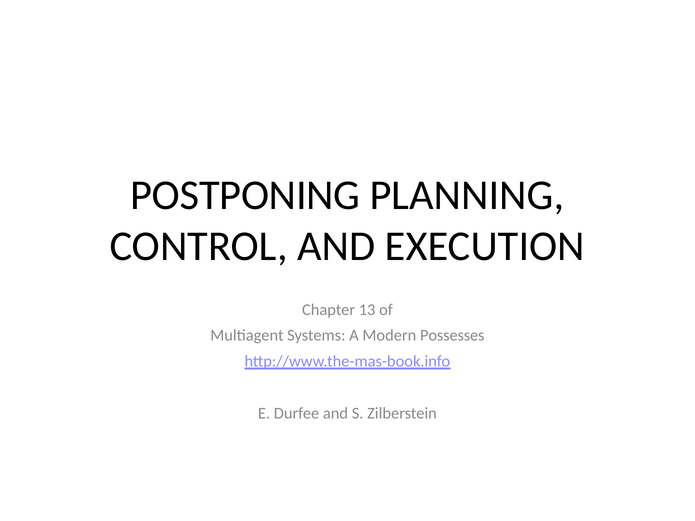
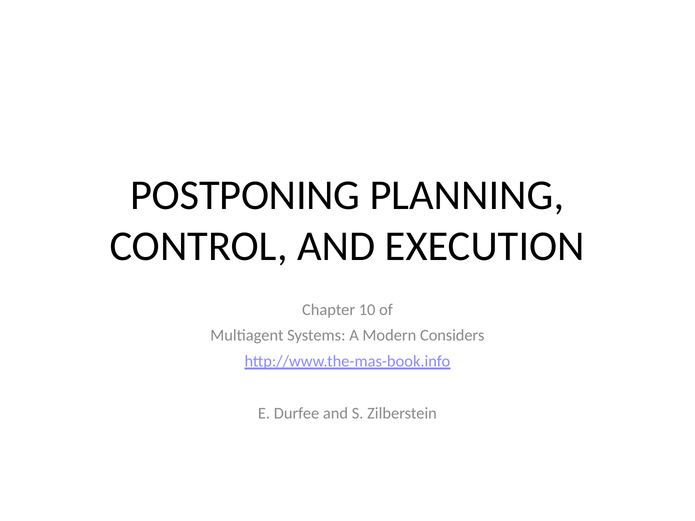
13: 13 -> 10
Possesses: Possesses -> Considers
